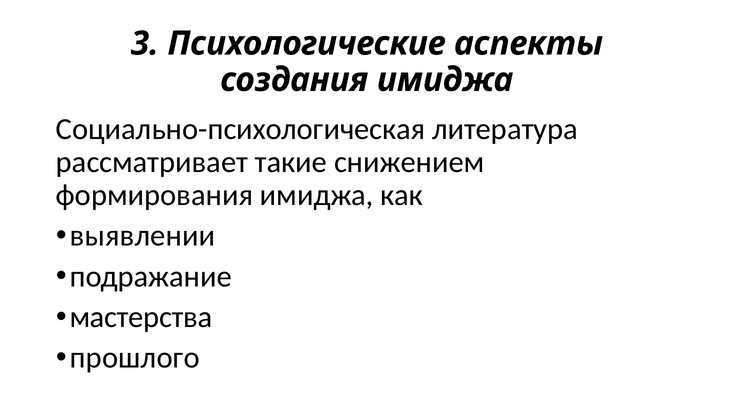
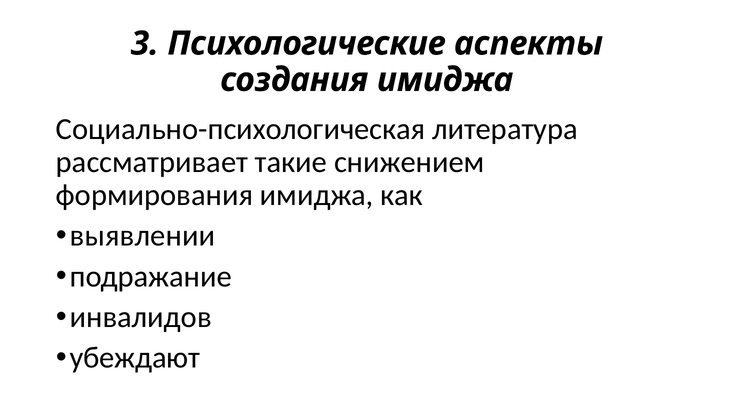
мастерства: мастерства -> инвалидов
прошлого: прошлого -> убеждают
